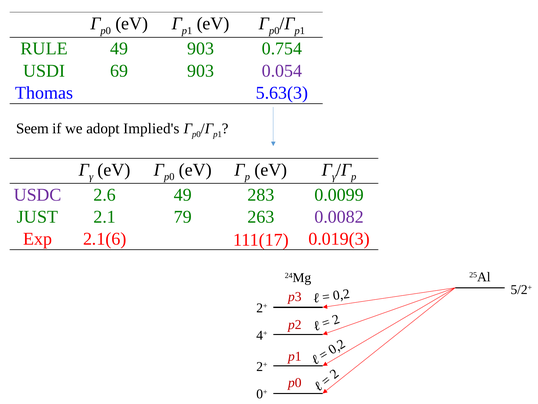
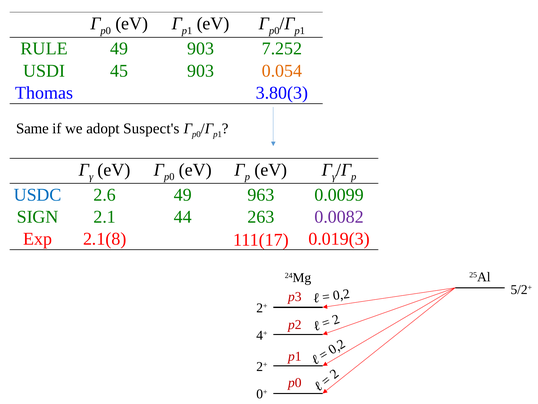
0.754: 0.754 -> 7.252
69: 69 -> 45
0.054 colour: purple -> orange
5.63(3: 5.63(3 -> 3.80(3
Seem: Seem -> Same
Implied's: Implied's -> Suspect's
USDC colour: purple -> blue
283: 283 -> 963
JUST: JUST -> SIGN
79: 79 -> 44
2.1(6: 2.1(6 -> 2.1(8
